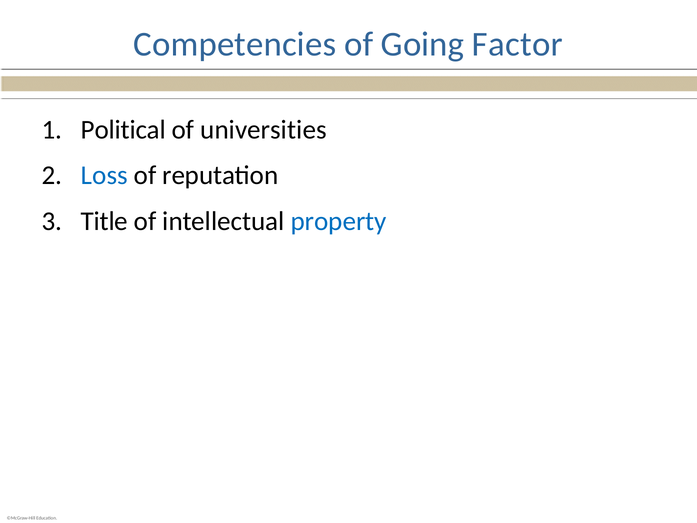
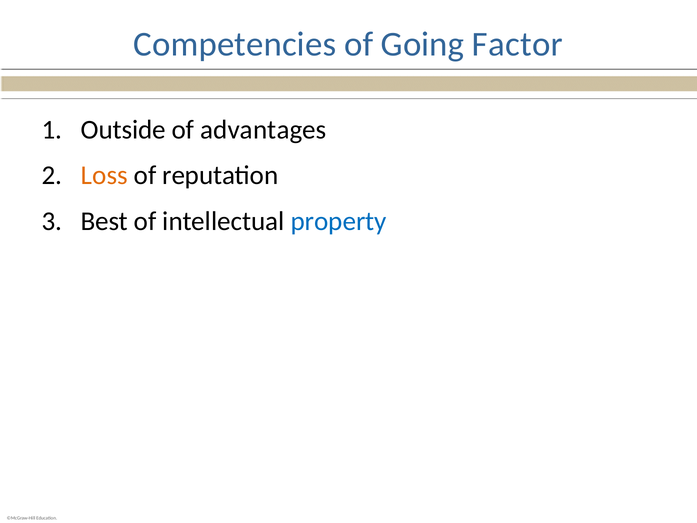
Political: Political -> Outside
universities: universities -> advantages
Loss colour: blue -> orange
Title: Title -> Best
